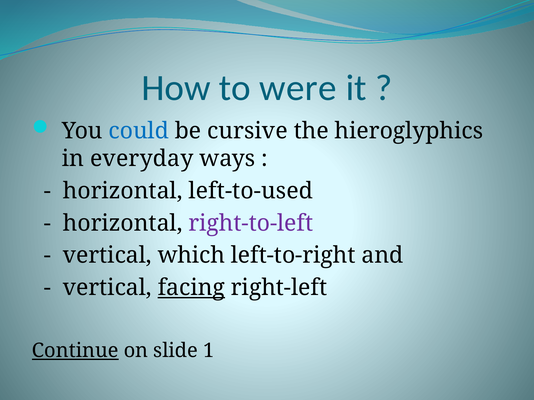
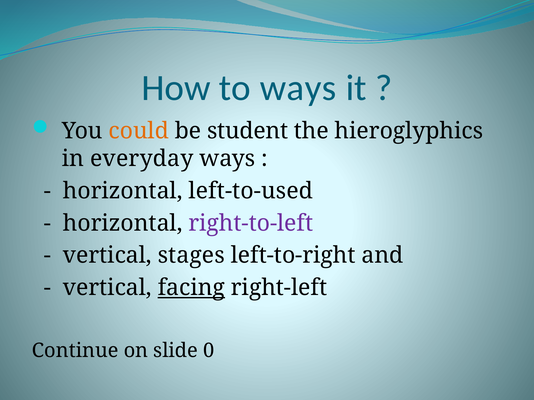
to were: were -> ways
could colour: blue -> orange
cursive: cursive -> student
which: which -> stages
Continue underline: present -> none
1: 1 -> 0
